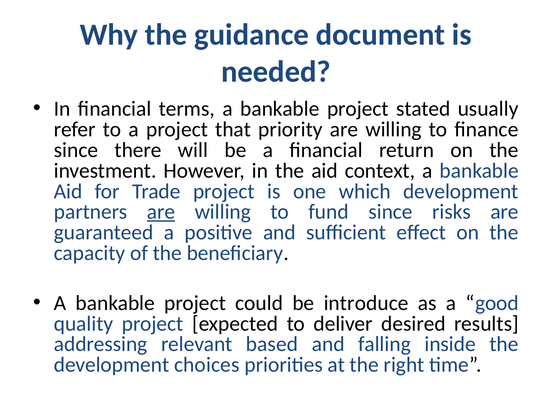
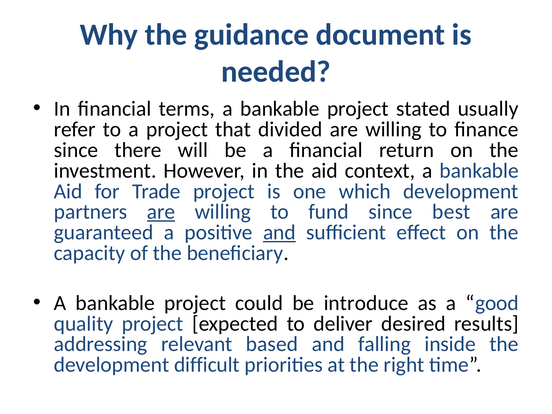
priority: priority -> divided
risks: risks -> best
and at (279, 233) underline: none -> present
choices: choices -> difficult
